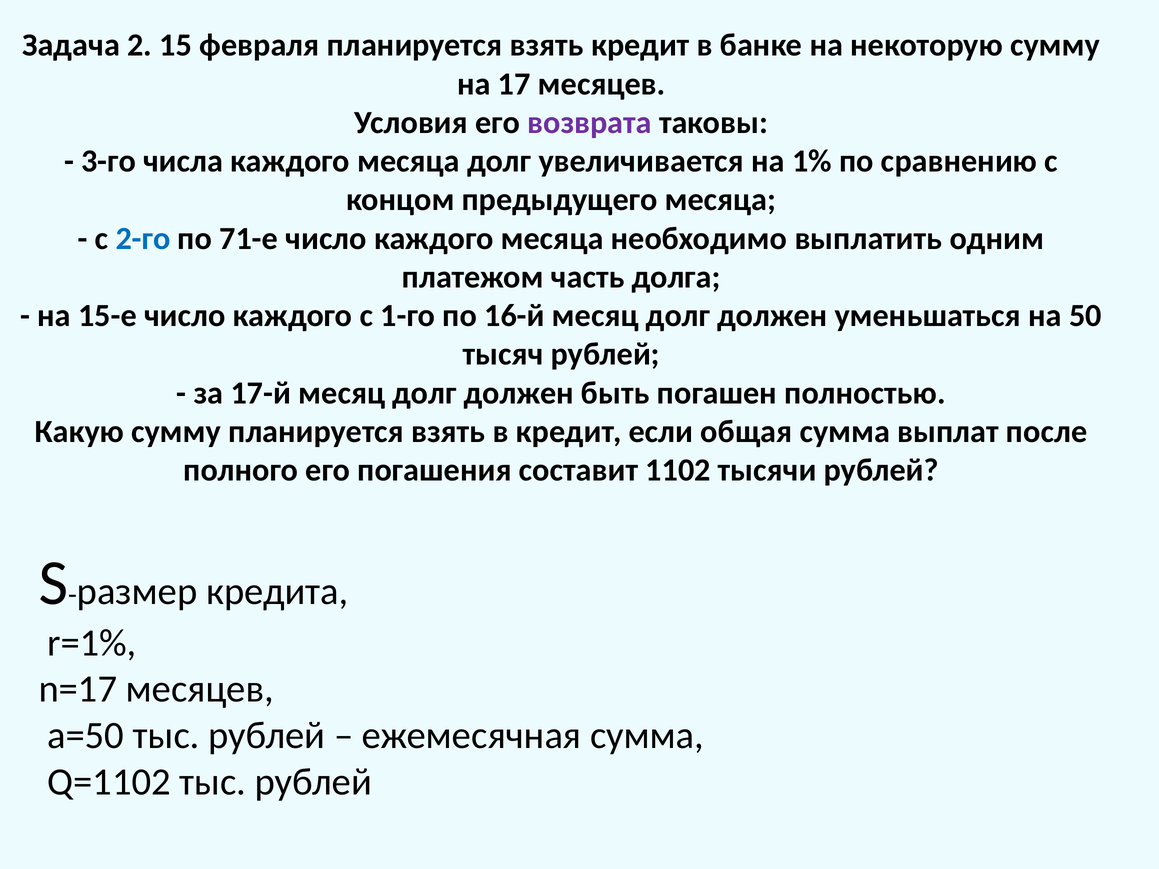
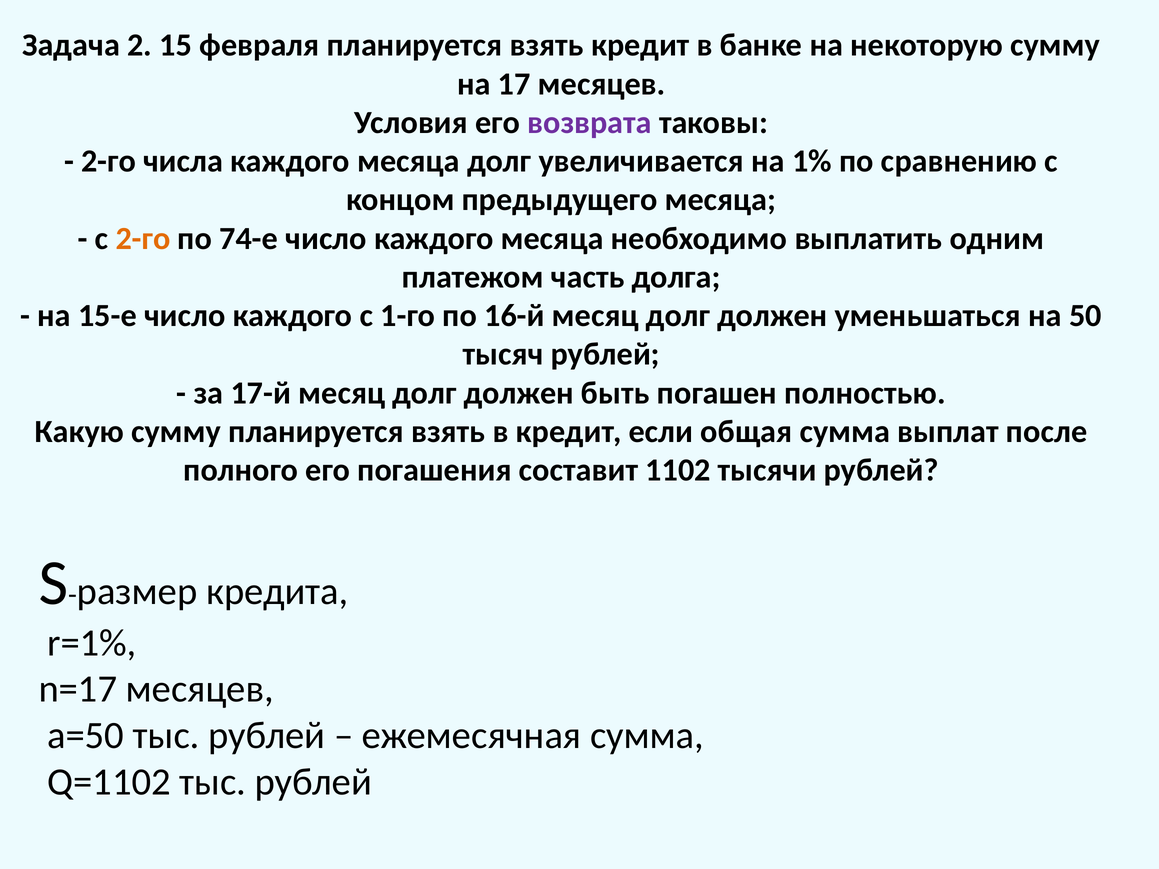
3-го at (109, 161): 3-го -> 2-го
2-го at (143, 239) colour: blue -> orange
71-е: 71-е -> 74-е
